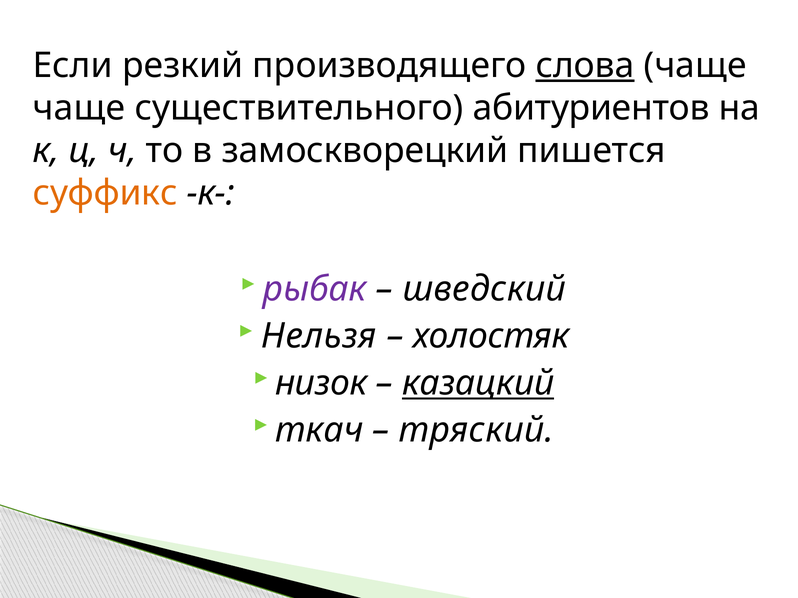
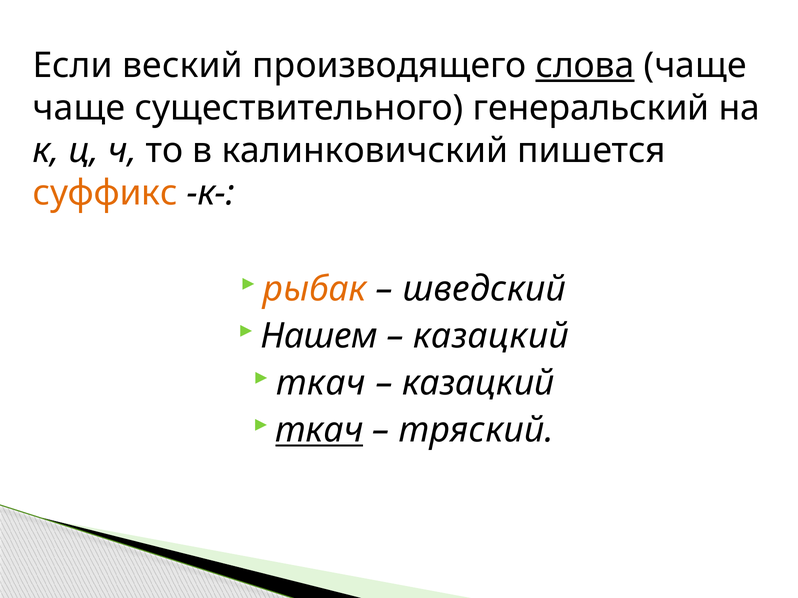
резкий: резкий -> веский
абитуриентов: абитуриентов -> генеральский
замоскворецкий: замоскворецкий -> калинковичский
рыбак colour: purple -> orange
Нельзя: Нельзя -> Нашем
холостяк at (491, 337): холостяк -> казацкий
низок at (321, 384): низок -> ткач
казацкий at (478, 384) underline: present -> none
ткач at (319, 431) underline: none -> present
